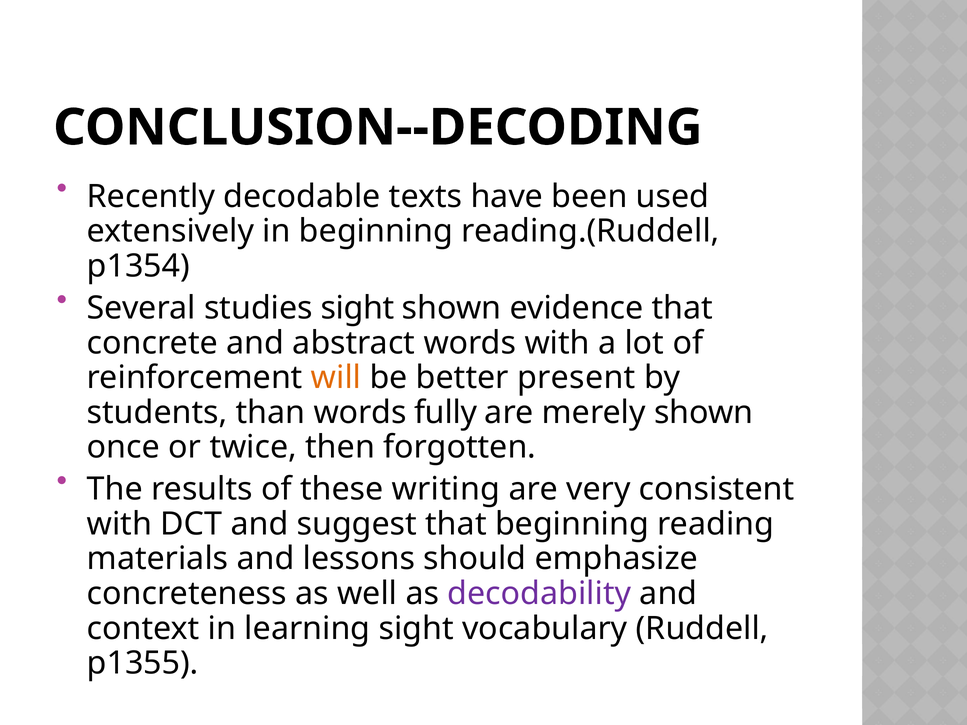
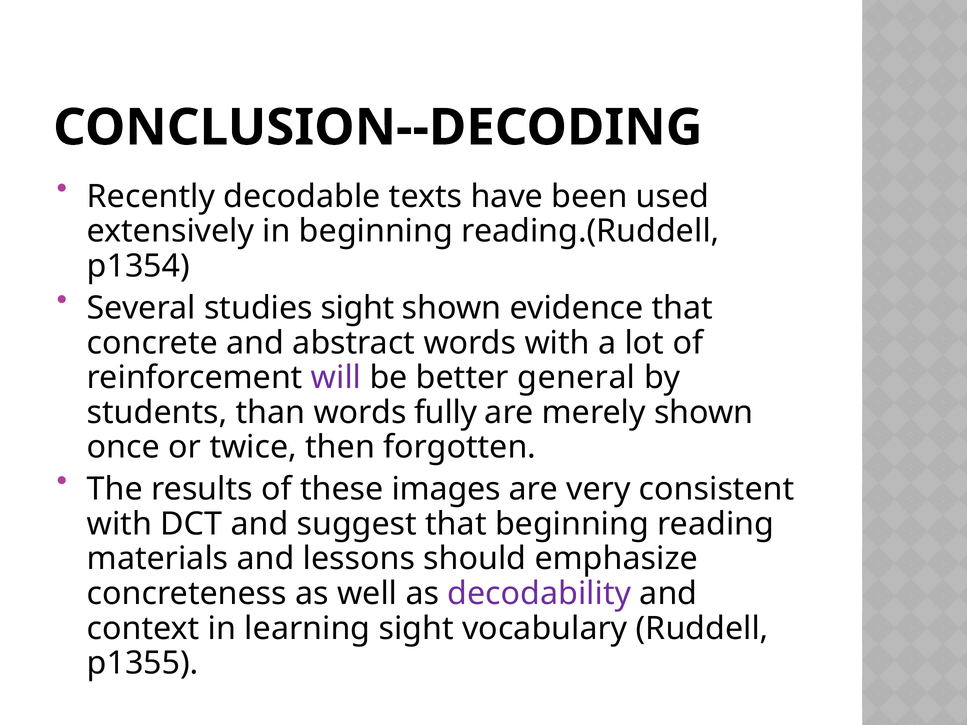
will colour: orange -> purple
present: present -> general
writing: writing -> images
